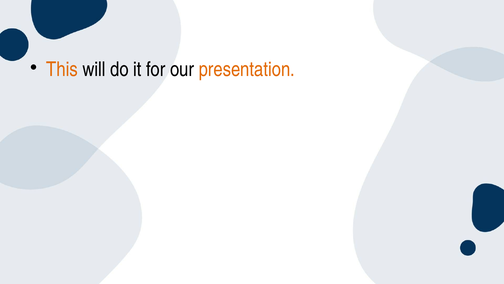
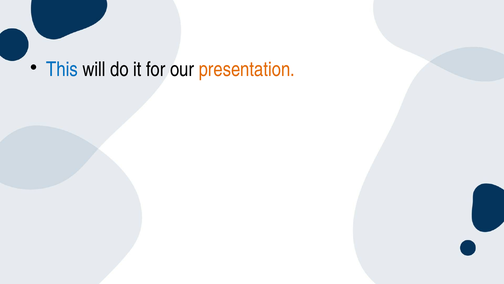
This colour: orange -> blue
